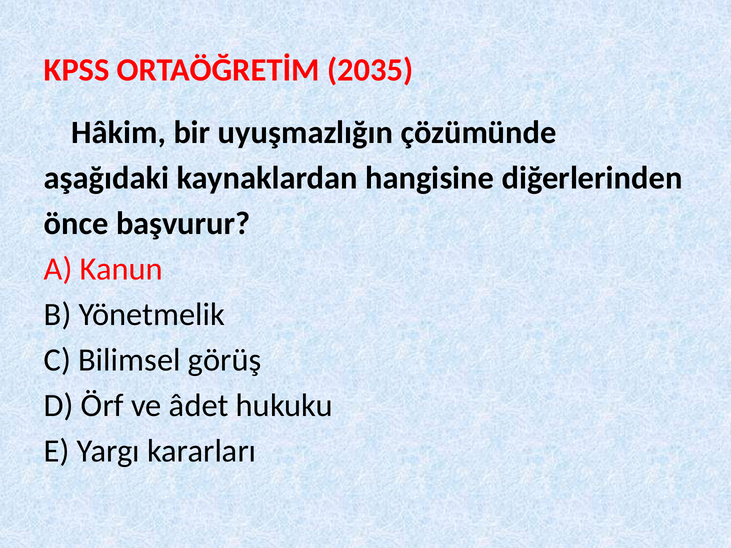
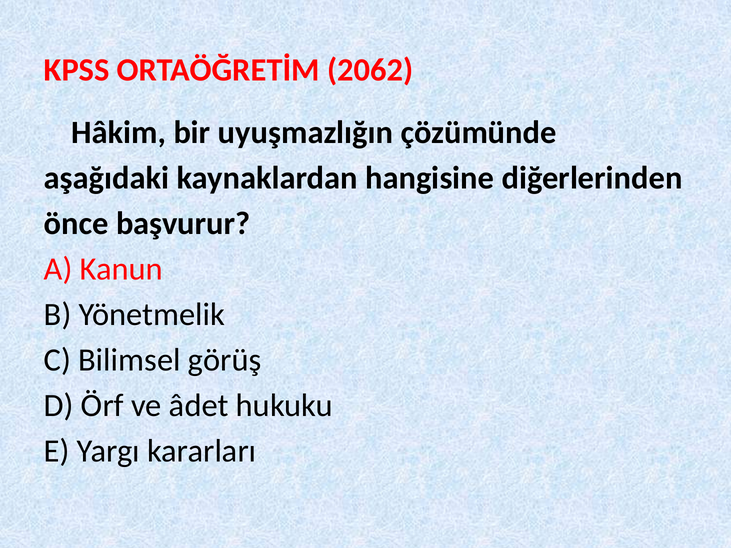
2035: 2035 -> 2062
